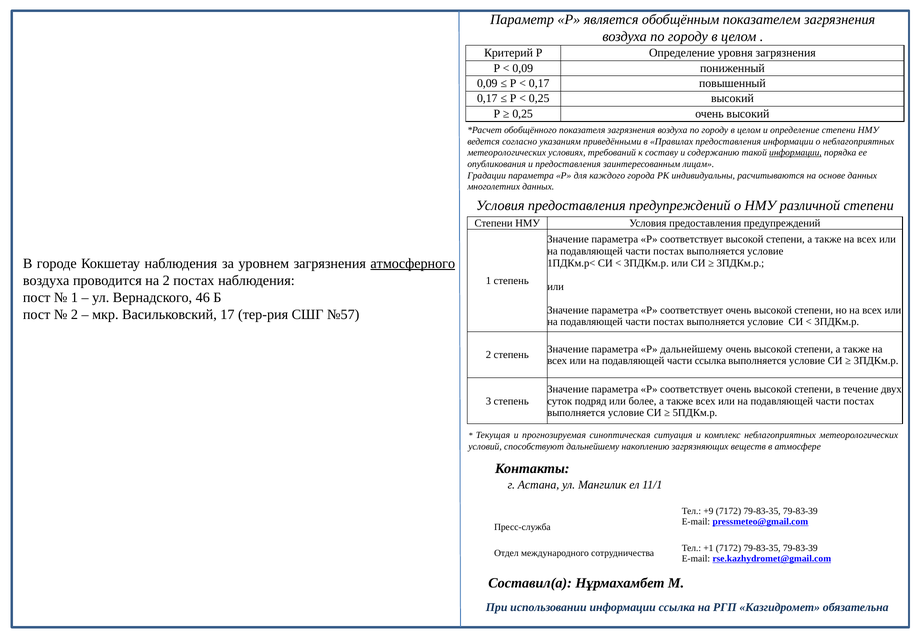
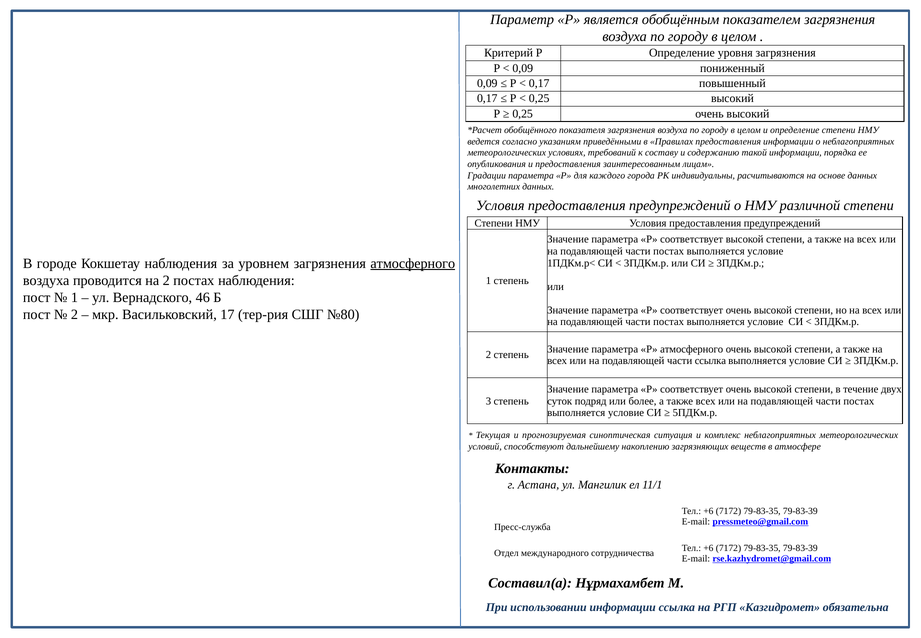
информации at (795, 153) underline: present -> none
№57: №57 -> №80
Р дальнейшему: дальнейшему -> атмосферного
+9 at (708, 511): +9 -> +6
+1 at (708, 548): +1 -> +6
